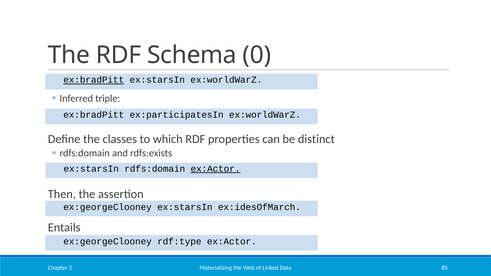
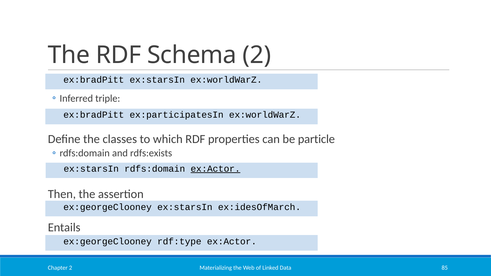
Schema 0: 0 -> 2
ex:bradPitt at (94, 80) underline: present -> none
distinct: distinct -> particle
